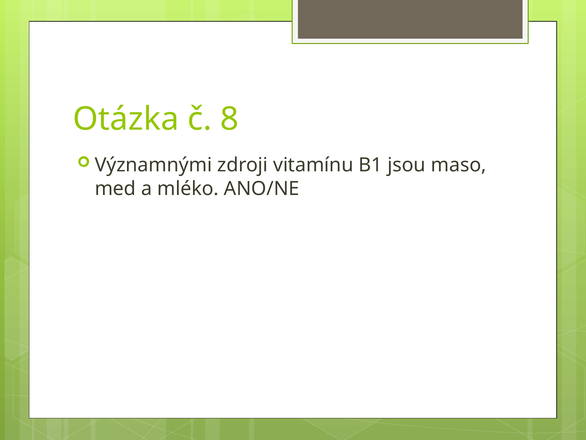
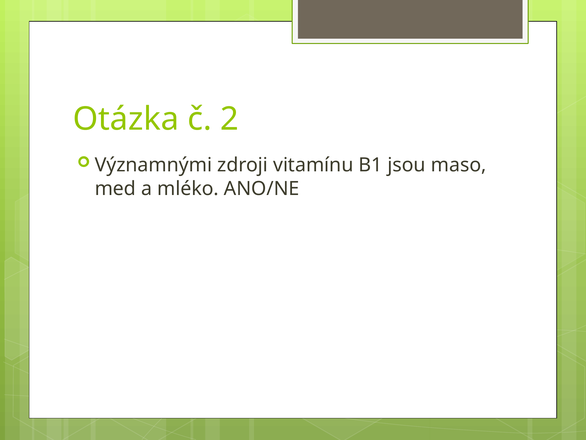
8: 8 -> 2
